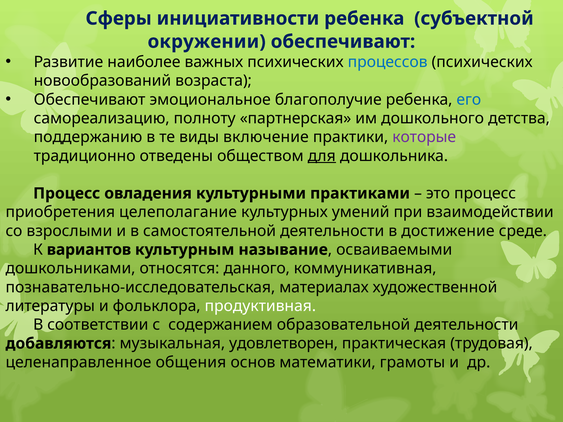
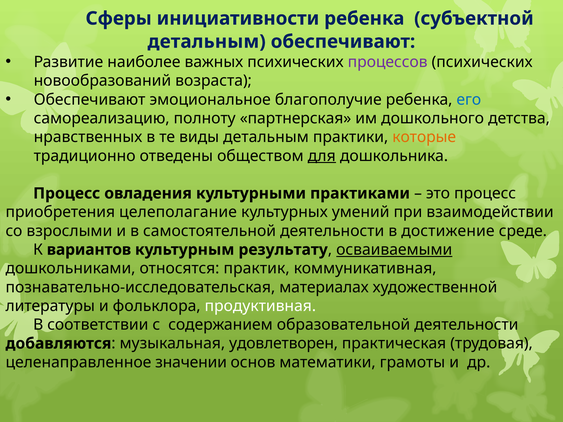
окружении at (207, 42): окружении -> детальным
процессов colour: blue -> purple
поддержанию: поддержанию -> нравственных
виды включение: включение -> детальным
которые colour: purple -> orange
называние: называние -> результату
осваиваемыми underline: none -> present
данного: данного -> практик
общения: общения -> значении
